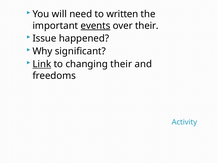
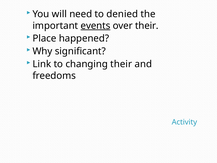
written: written -> denied
Issue: Issue -> Place
Link underline: present -> none
